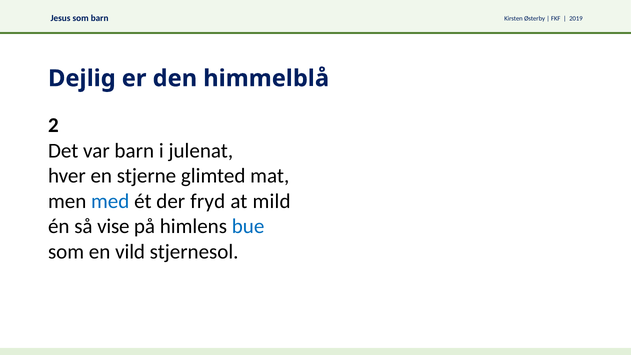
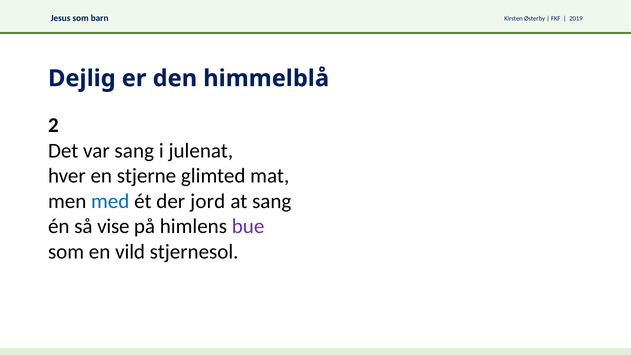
var barn: barn -> sang
fryd: fryd -> jord
at mild: mild -> sang
bue colour: blue -> purple
